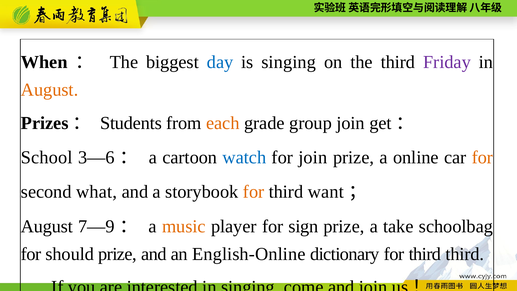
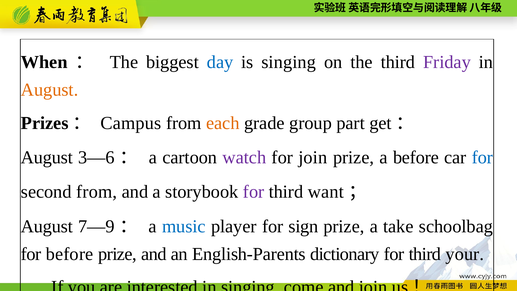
Students: Students -> Campus
group join: join -> part
School at (47, 157): School -> August
watch colour: blue -> purple
a online: online -> before
for at (482, 157) colour: orange -> blue
second what: what -> from
for at (254, 192) colour: orange -> purple
music colour: orange -> blue
for should: should -> before
English-Online: English-Online -> English-Parents
third third: third -> your
